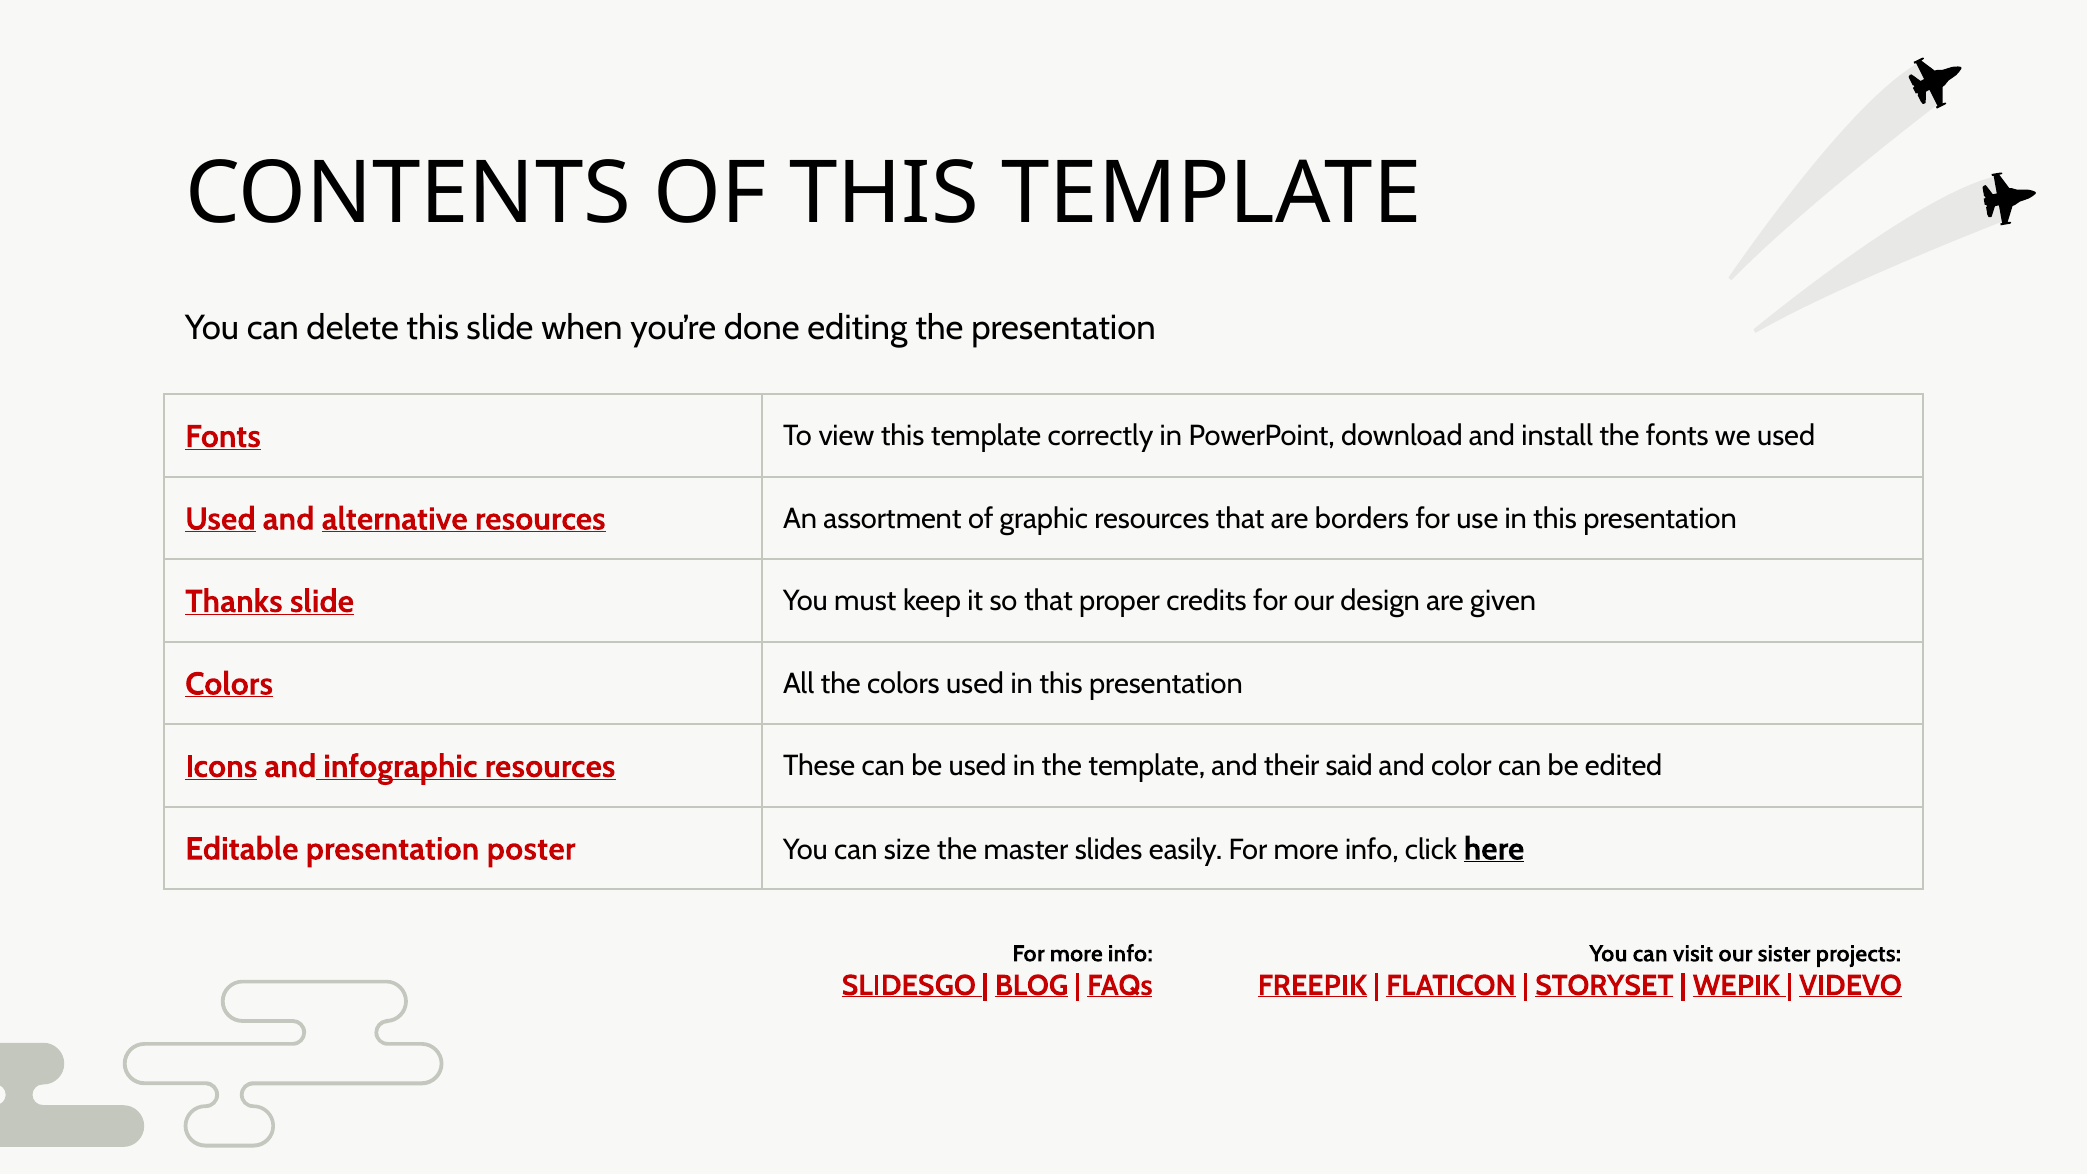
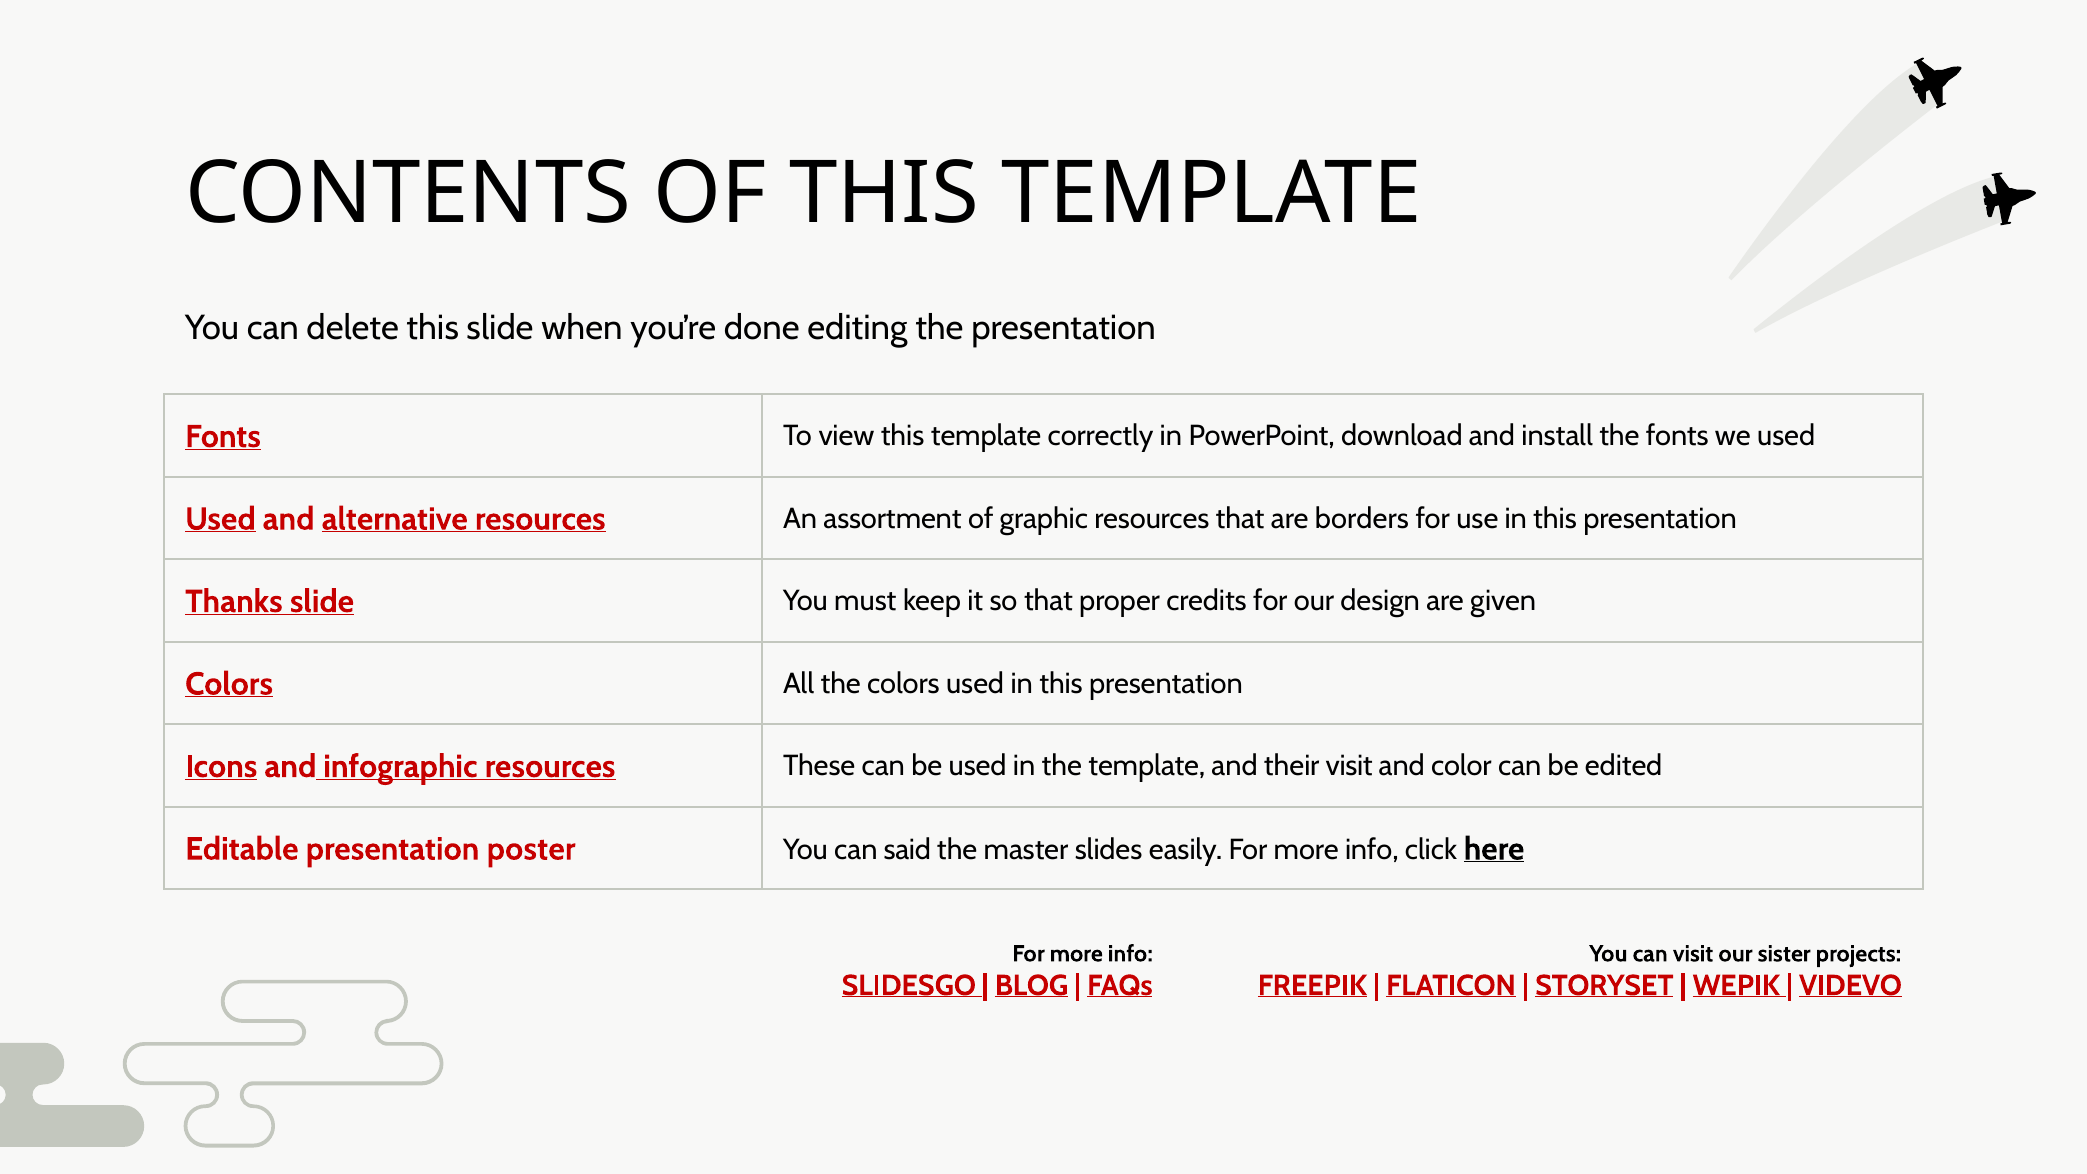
their said: said -> visit
size: size -> said
